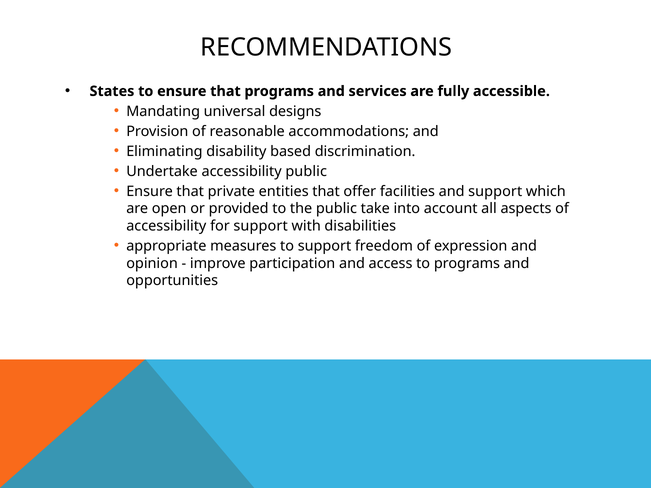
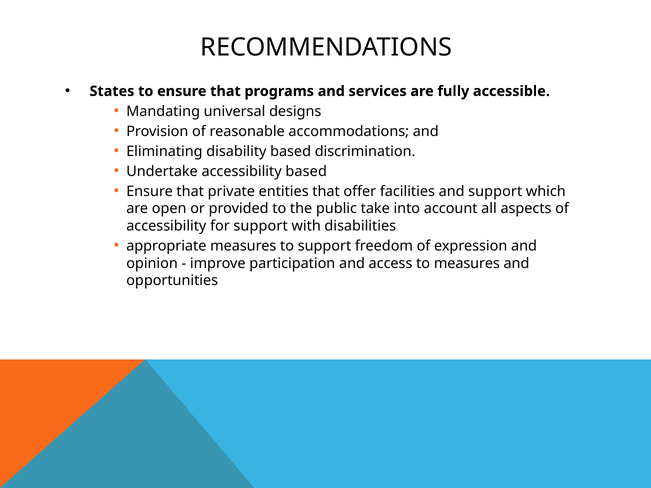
accessibility public: public -> based
to programs: programs -> measures
